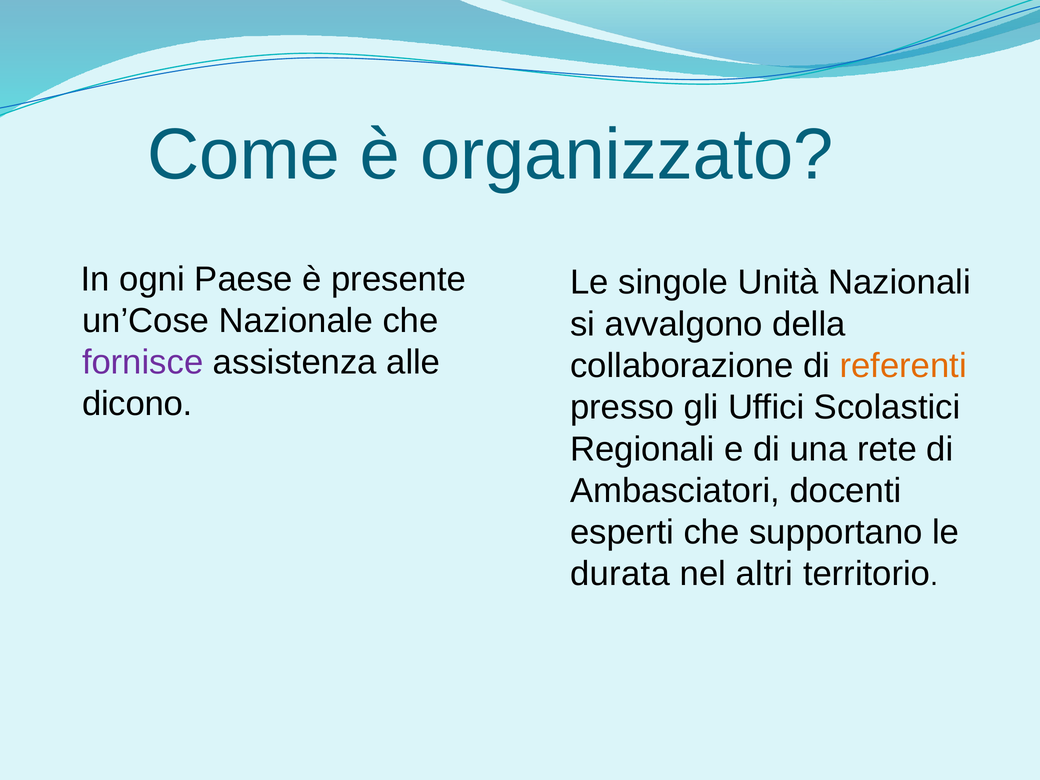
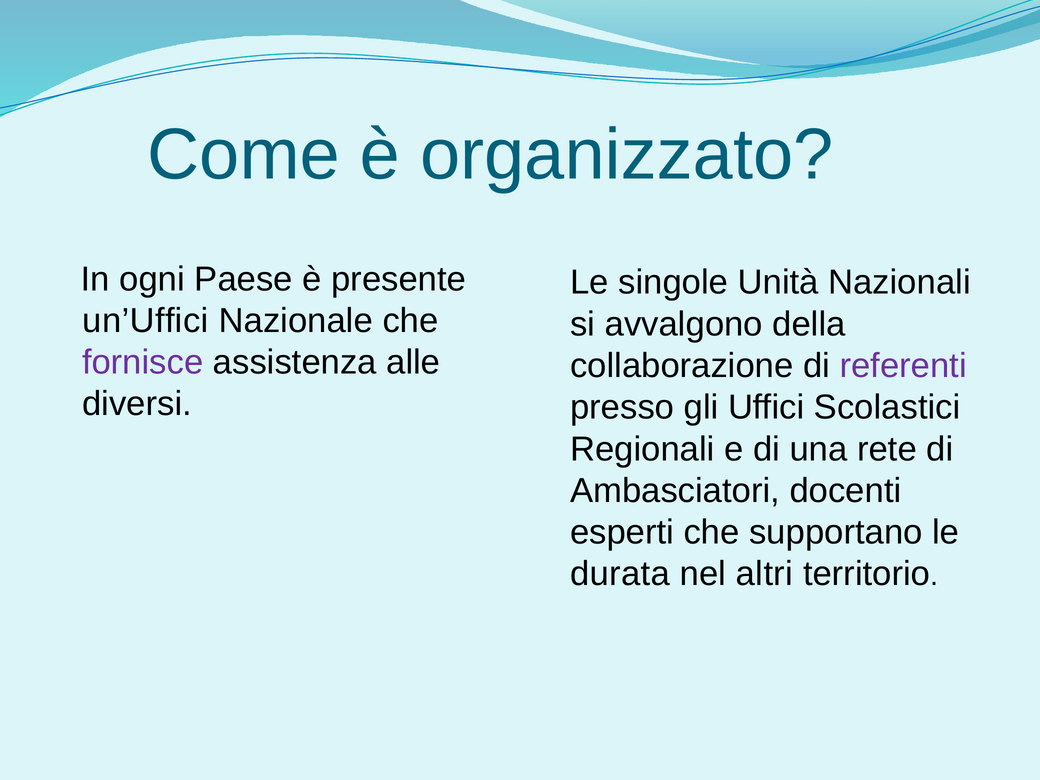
un’Cose: un’Cose -> un’Uffici
referenti colour: orange -> purple
dicono: dicono -> diversi
